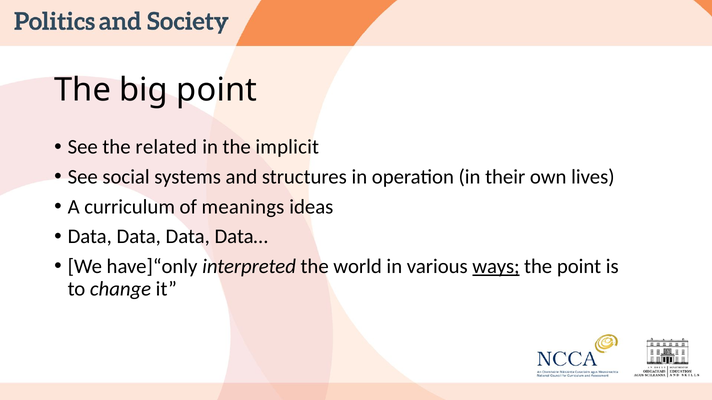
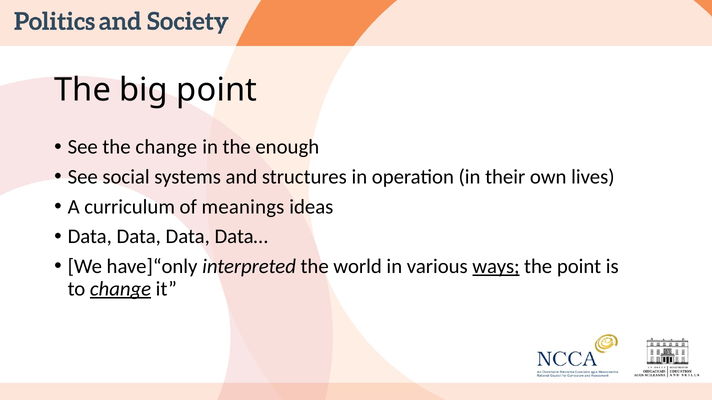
the related: related -> change
implicit: implicit -> enough
change at (121, 289) underline: none -> present
